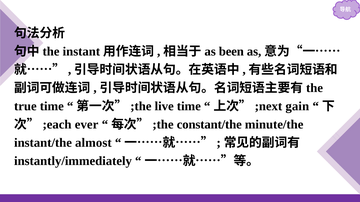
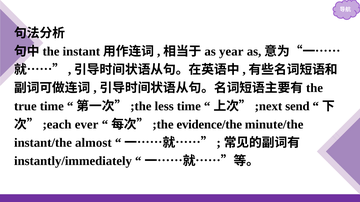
been: been -> year
live: live -> less
gain: gain -> send
constant/the: constant/the -> evidence/the
